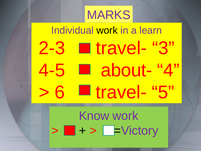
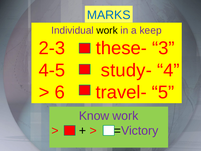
MARKS colour: purple -> blue
learn: learn -> keep
2-3 travel-: travel- -> these-
about-: about- -> study-
